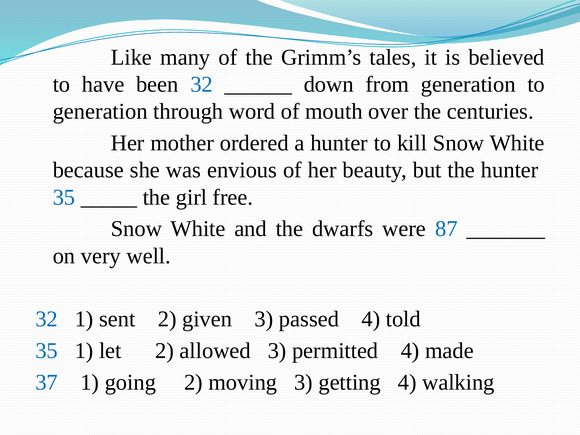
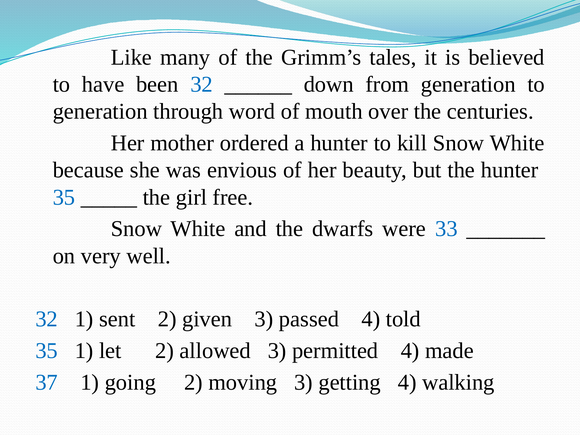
87: 87 -> 33
